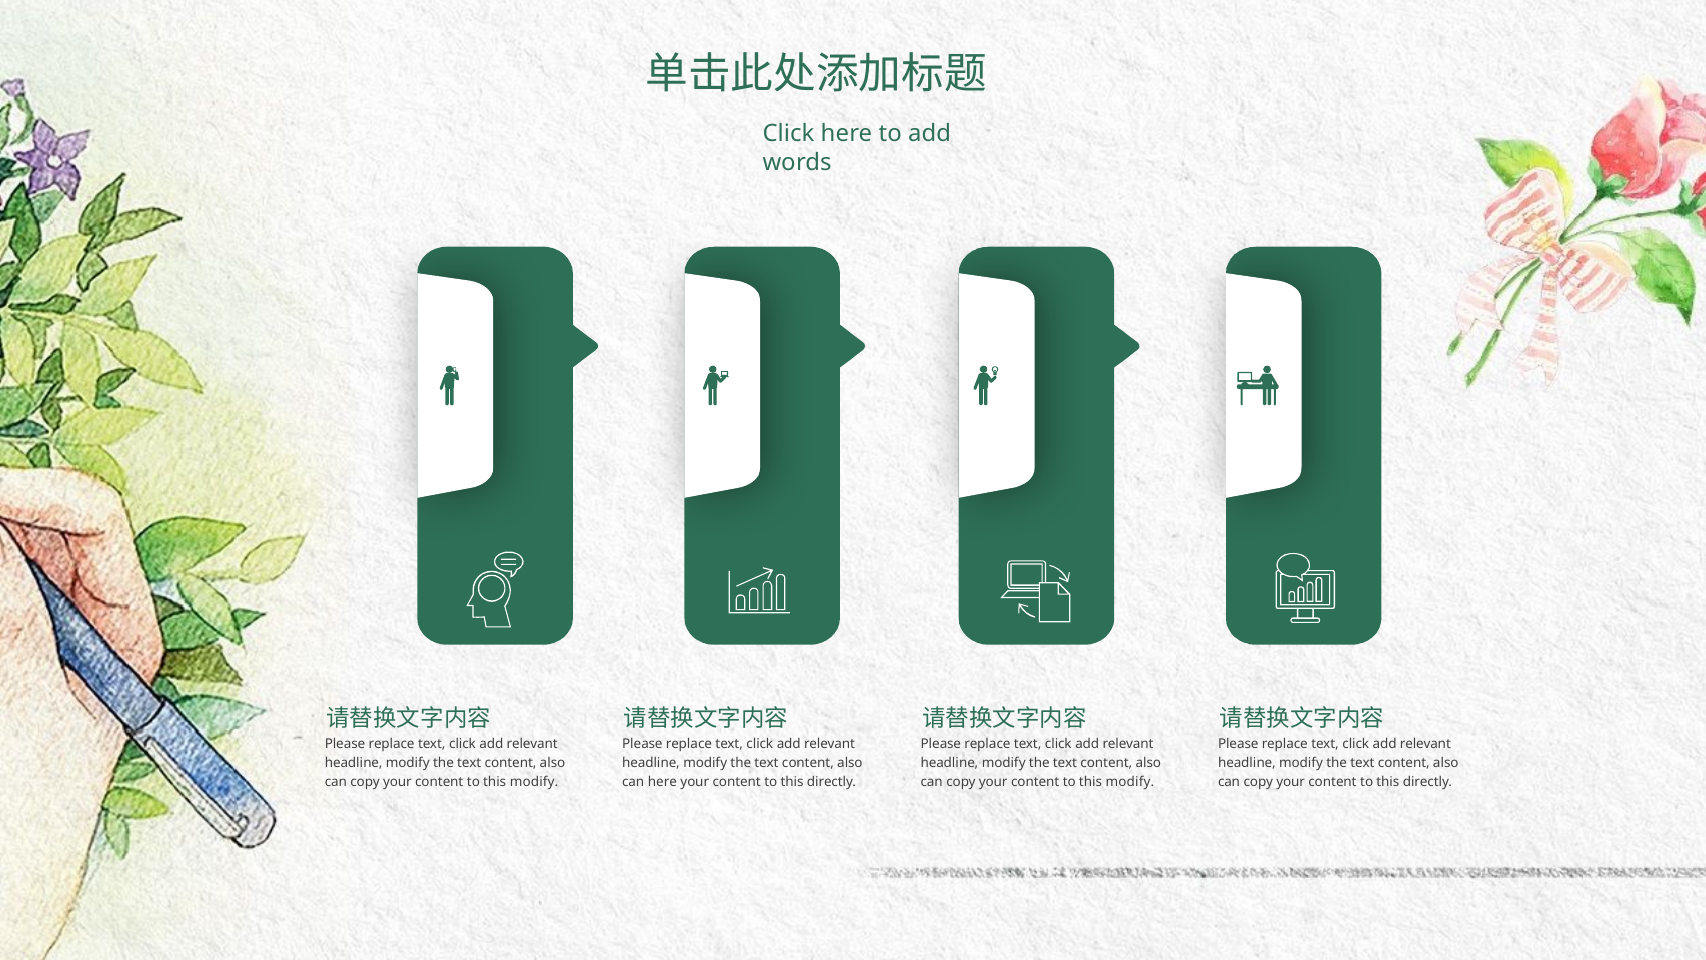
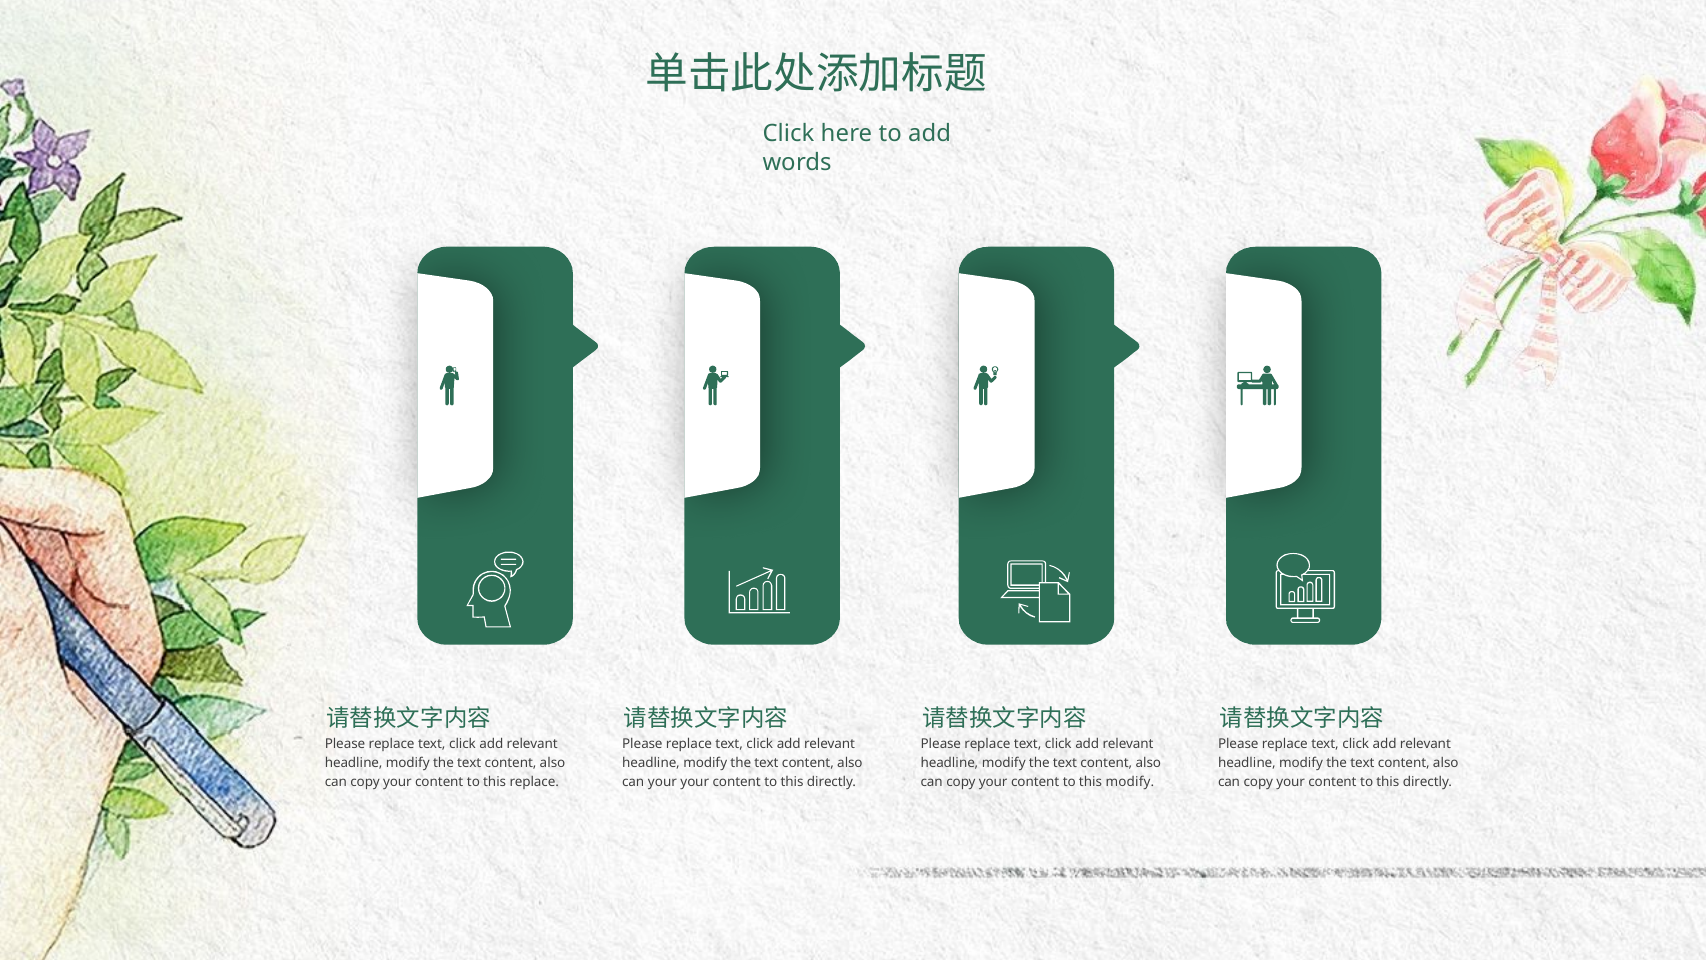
modify at (534, 782): modify -> replace
can here: here -> your
